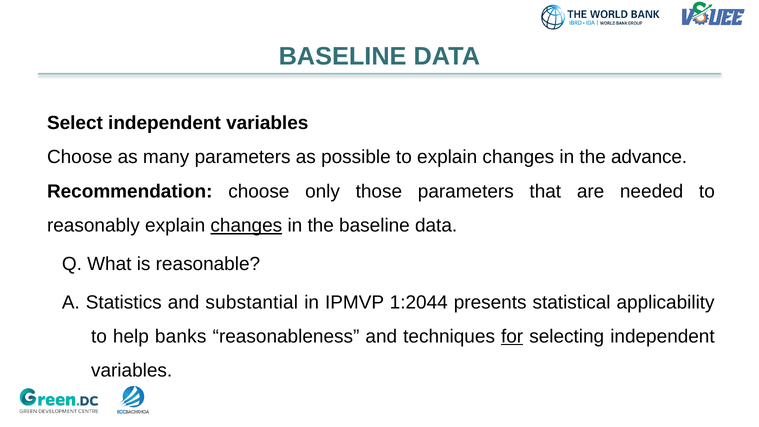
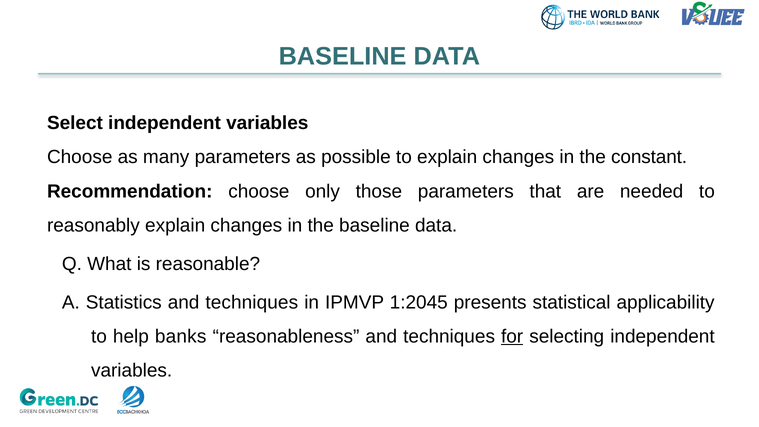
advance: advance -> constant
changes at (246, 226) underline: present -> none
Statistics and substantial: substantial -> techniques
1:2044: 1:2044 -> 1:2045
